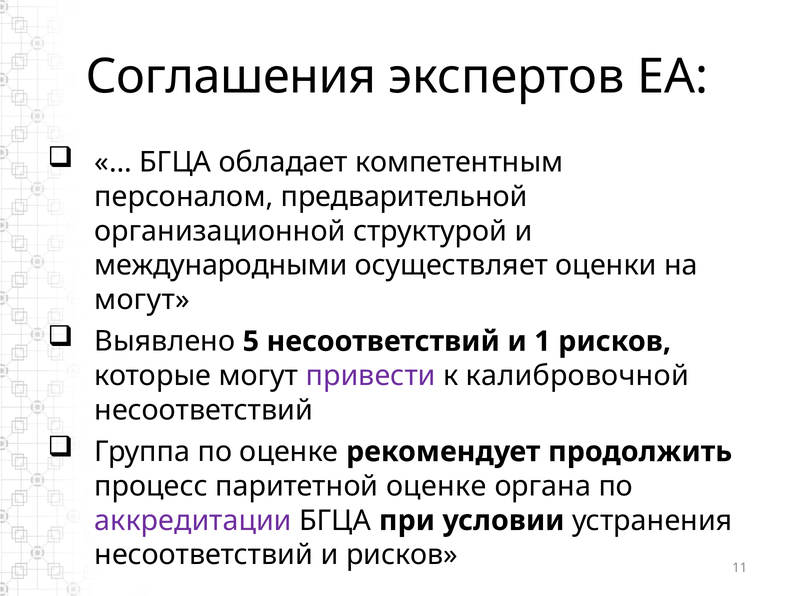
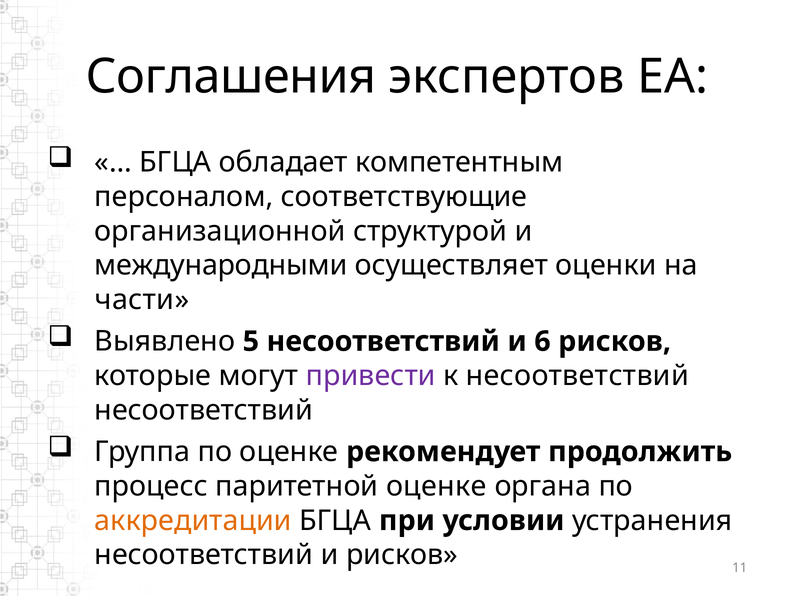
предварительной: предварительной -> соответствующие
могут at (142, 300): могут -> части
1: 1 -> 6
к калибровочной: калибровочной -> несоответствий
аккредитации colour: purple -> orange
